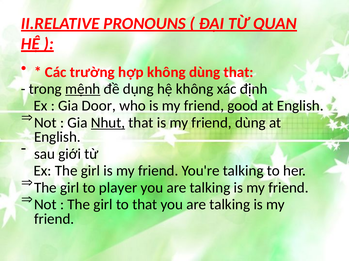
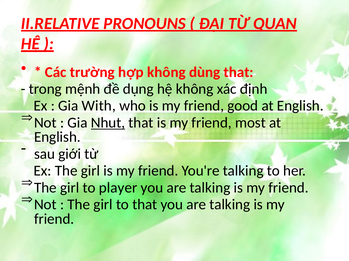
mệnh underline: present -> none
Door: Door -> With
friend dùng: dùng -> most
